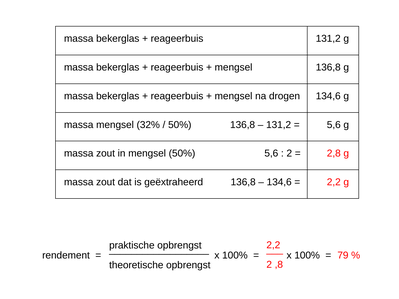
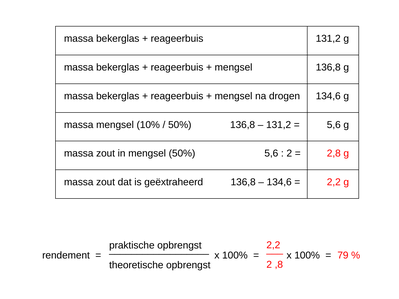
32%: 32% -> 10%
